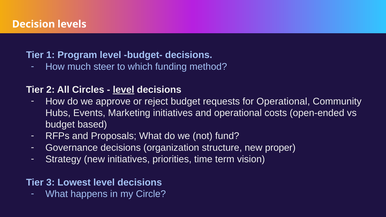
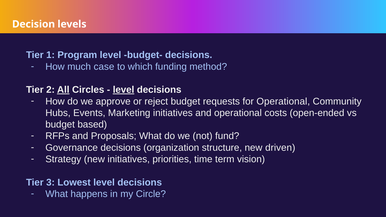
steer: steer -> case
All underline: none -> present
proper: proper -> driven
